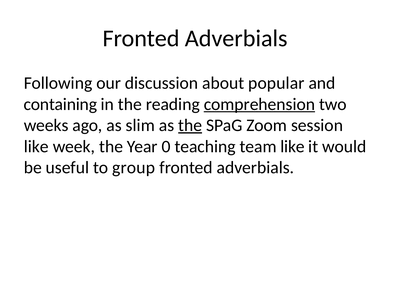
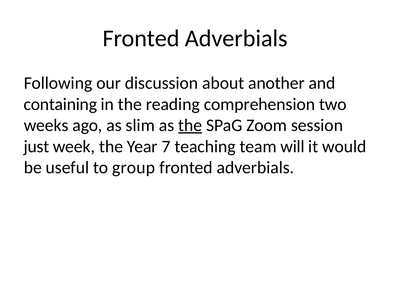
popular: popular -> another
comprehension underline: present -> none
like at (36, 146): like -> just
0: 0 -> 7
team like: like -> will
